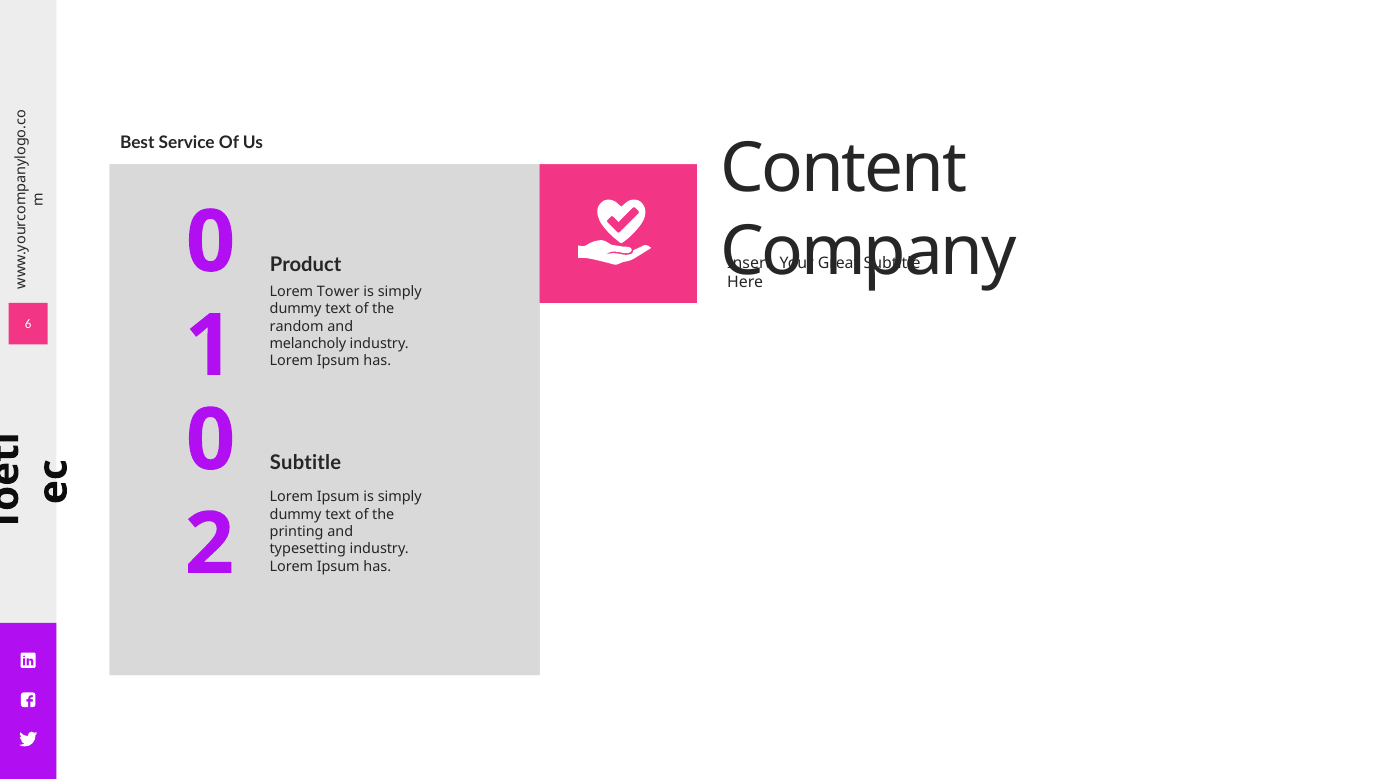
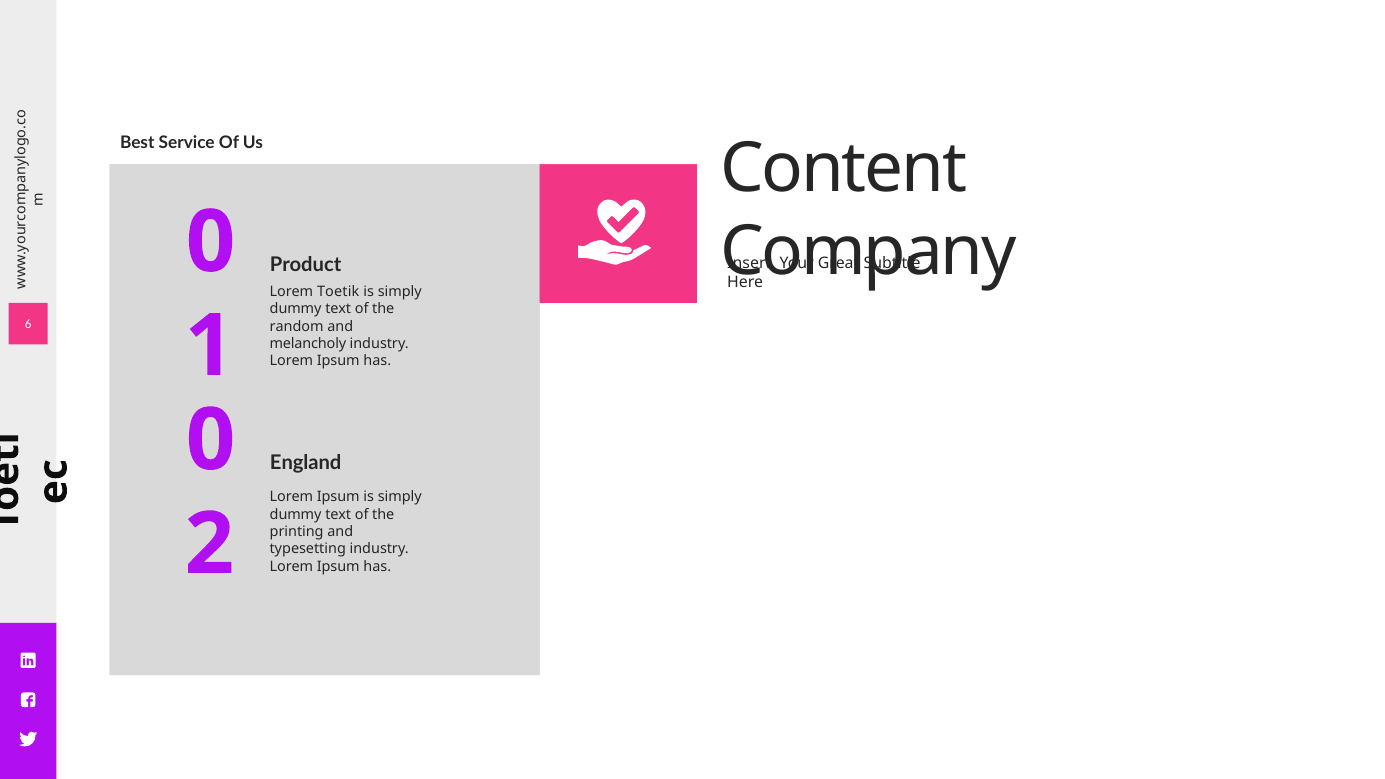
Tower: Tower -> Toetik
Subtitle at (306, 463): Subtitle -> England
